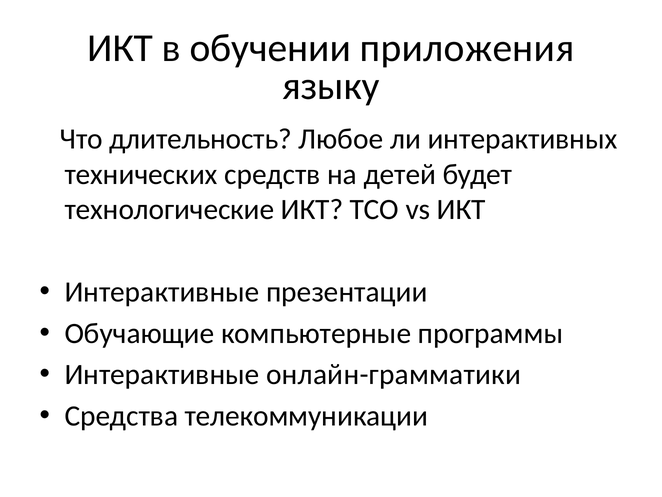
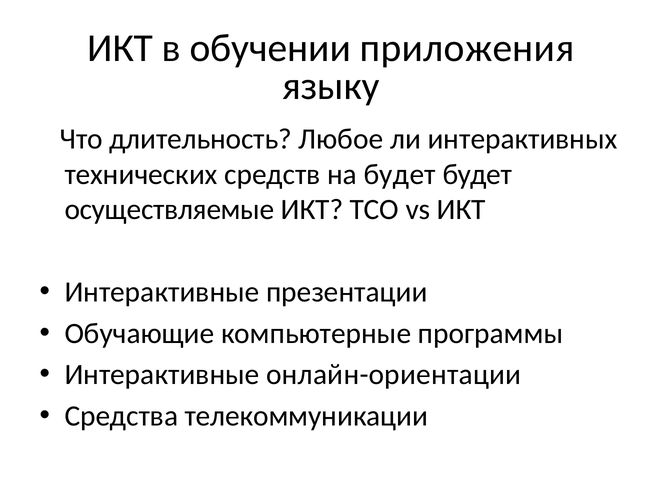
на детей: детей -> будет
технологические: технологические -> осуществляемые
онлайн-грамматики: онлайн-грамматики -> онлайн-ориентации
